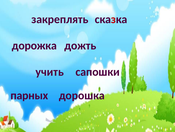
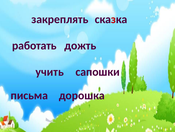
дорожка: дорожка -> работать
парных: парных -> письма
